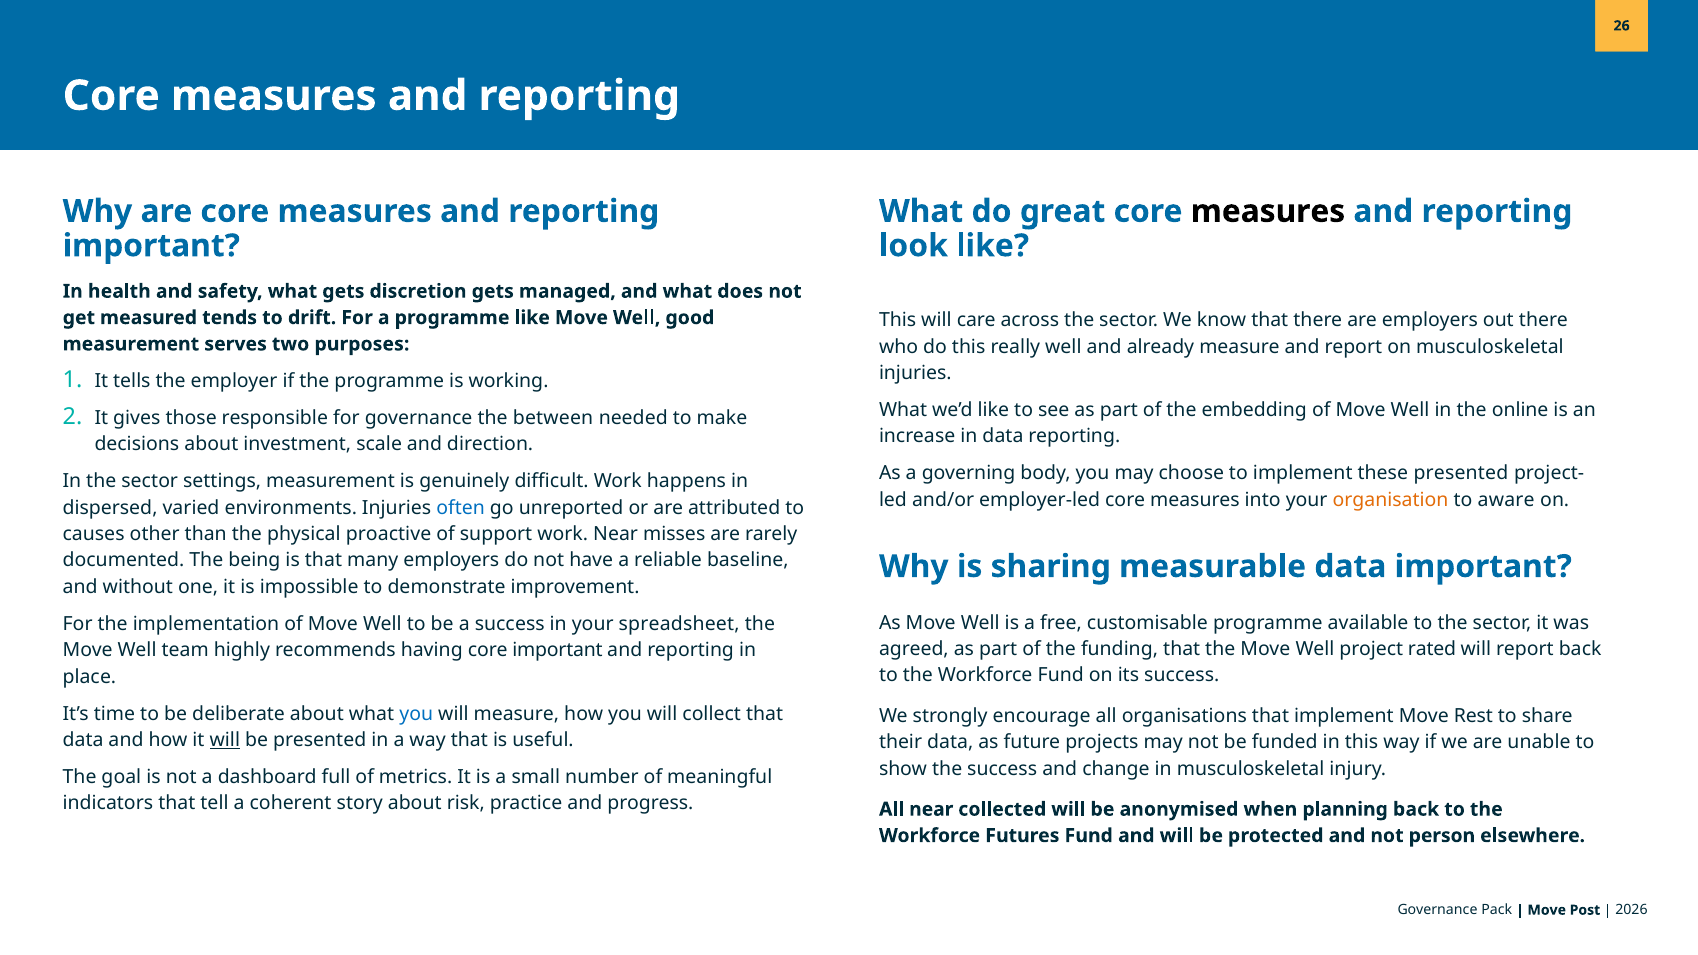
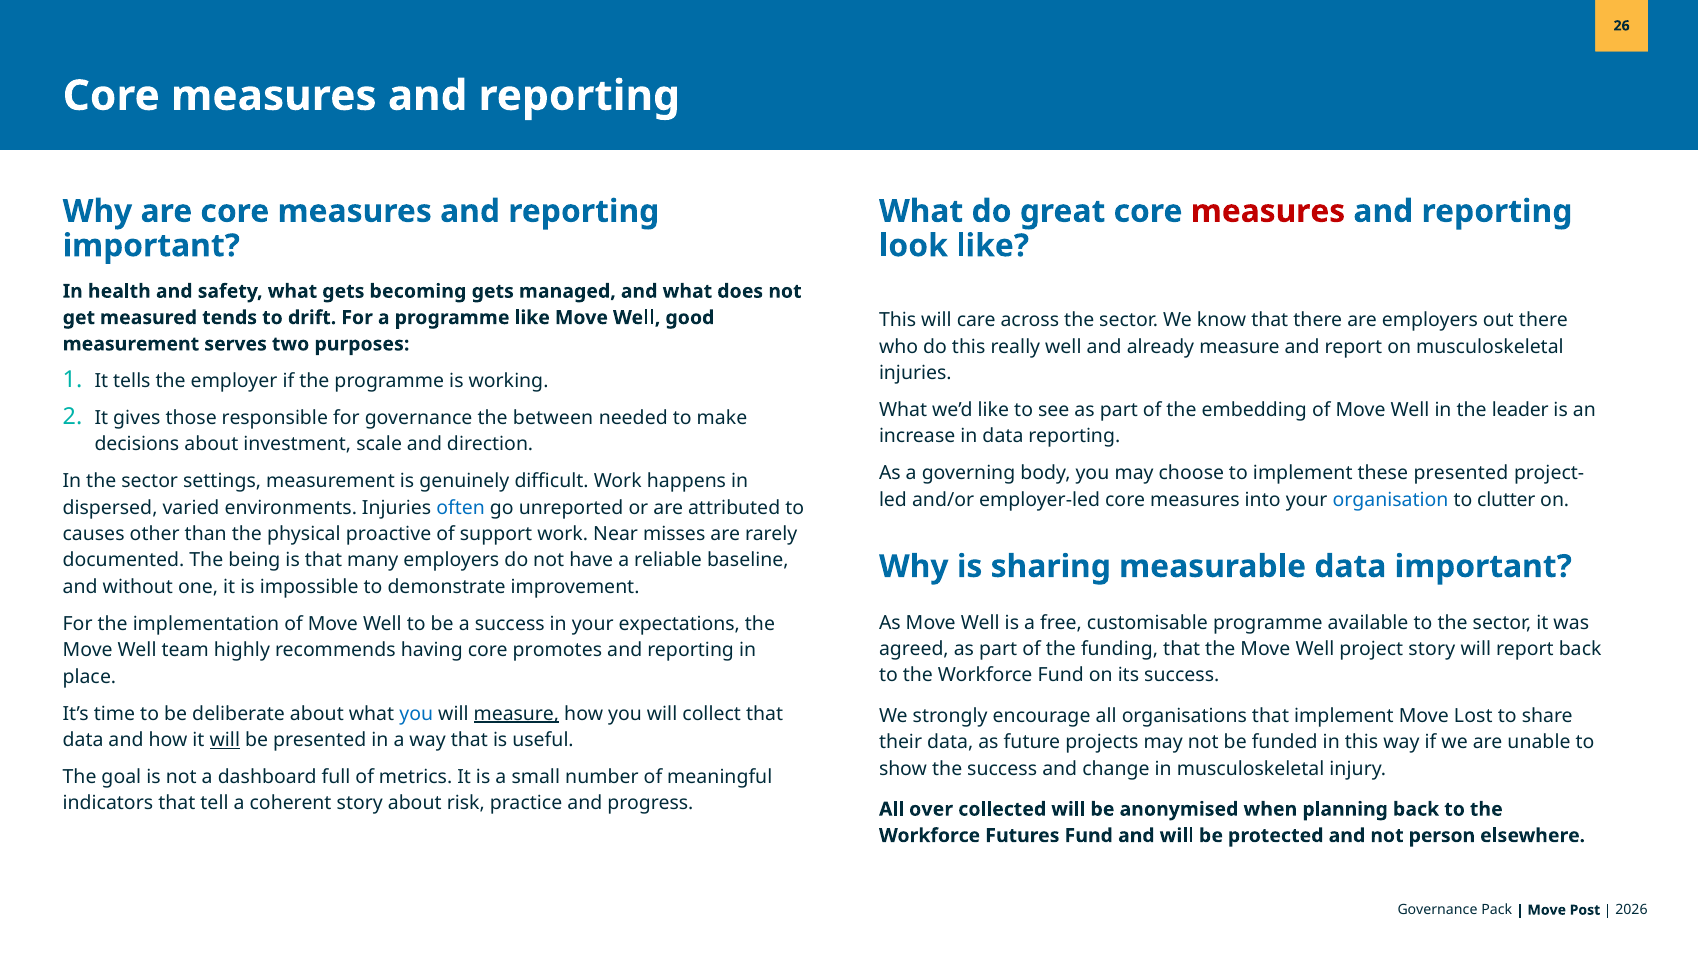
measures at (1268, 211) colour: black -> red
discretion: discretion -> becoming
online: online -> leader
organisation colour: orange -> blue
aware: aware -> clutter
spreadsheet: spreadsheet -> expectations
project rated: rated -> story
core important: important -> promotes
measure at (516, 714) underline: none -> present
Rest: Rest -> Lost
All near: near -> over
